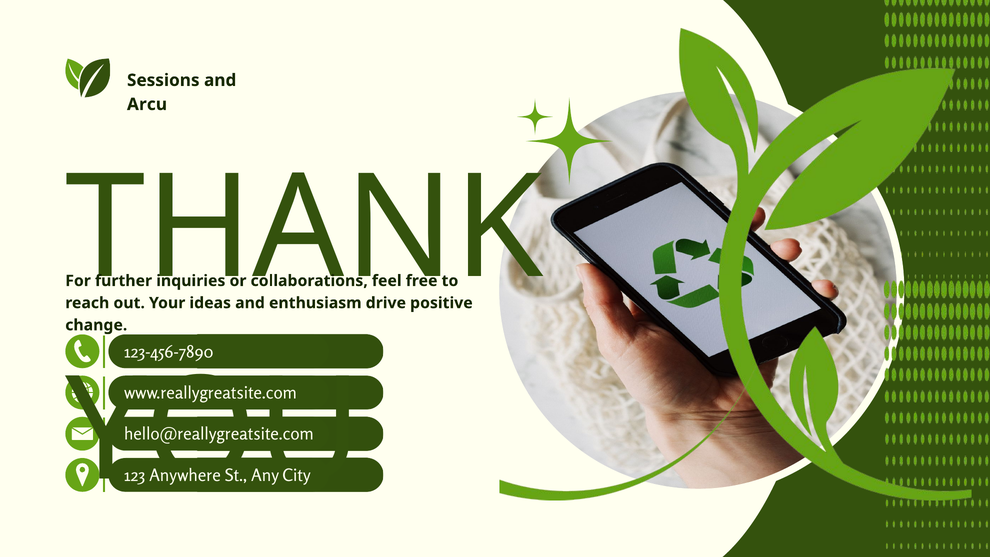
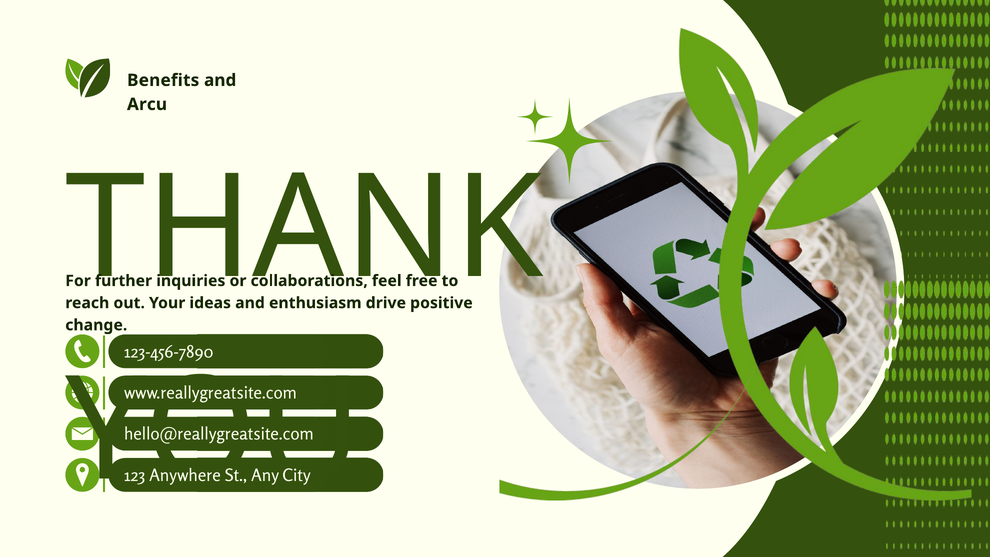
Sessions: Sessions -> Benefits
